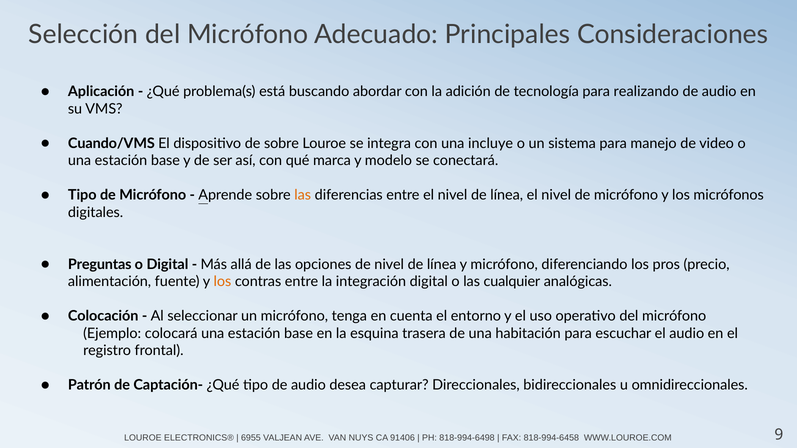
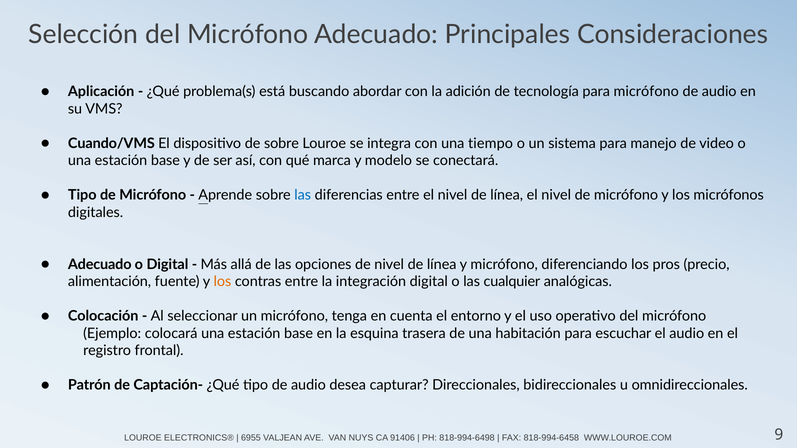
para realizando: realizando -> micrófono
incluye: incluye -> tiempo
las at (303, 195) colour: orange -> blue
Preguntas at (100, 265): Preguntas -> Adecuado
